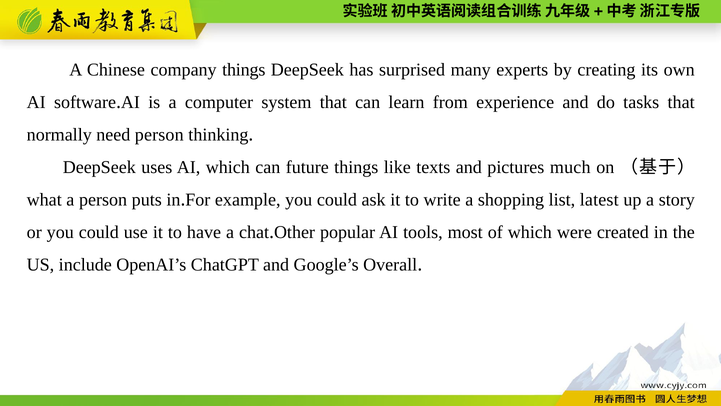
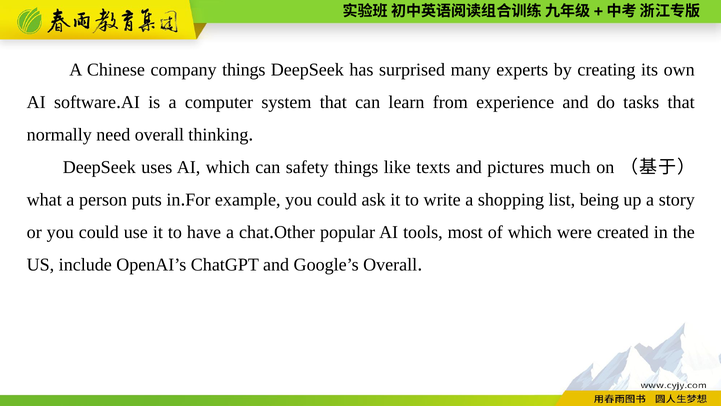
need person: person -> overall
future: future -> safety
latest: latest -> being
